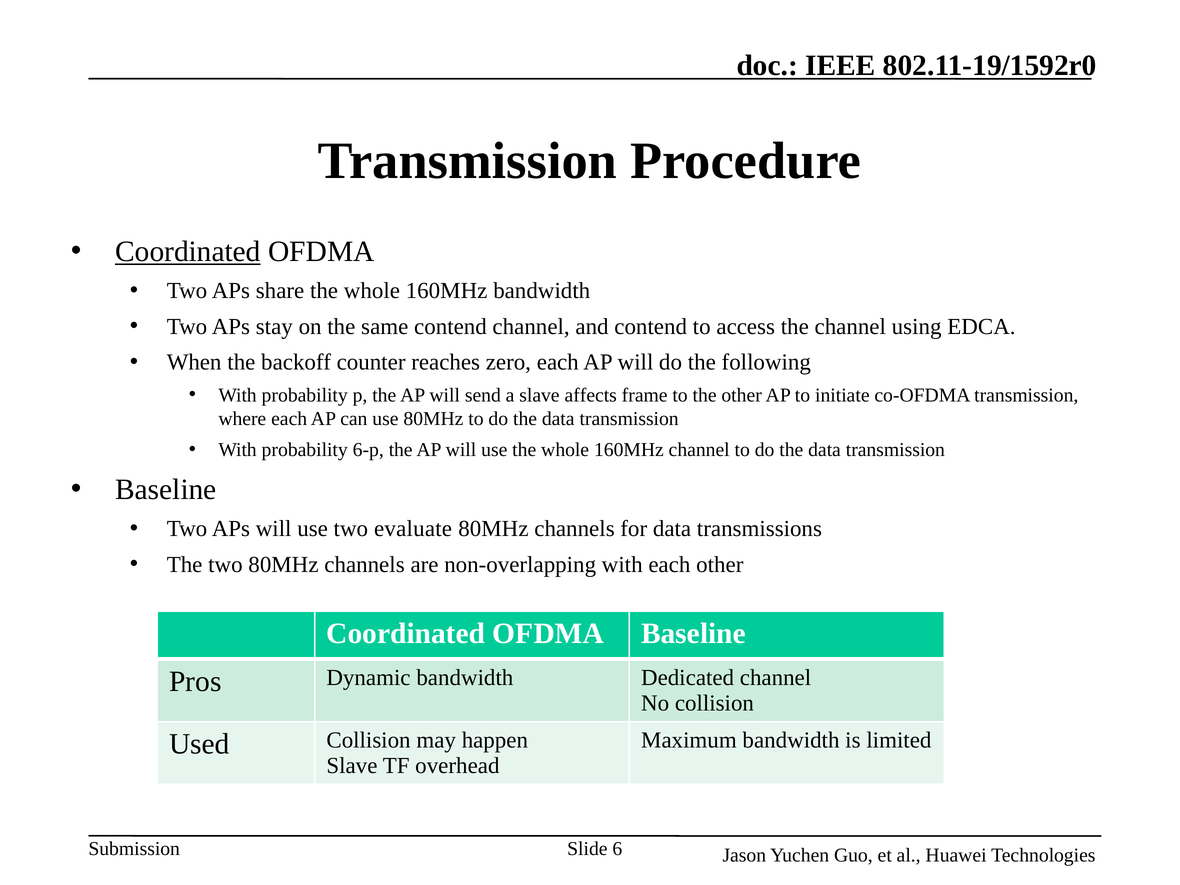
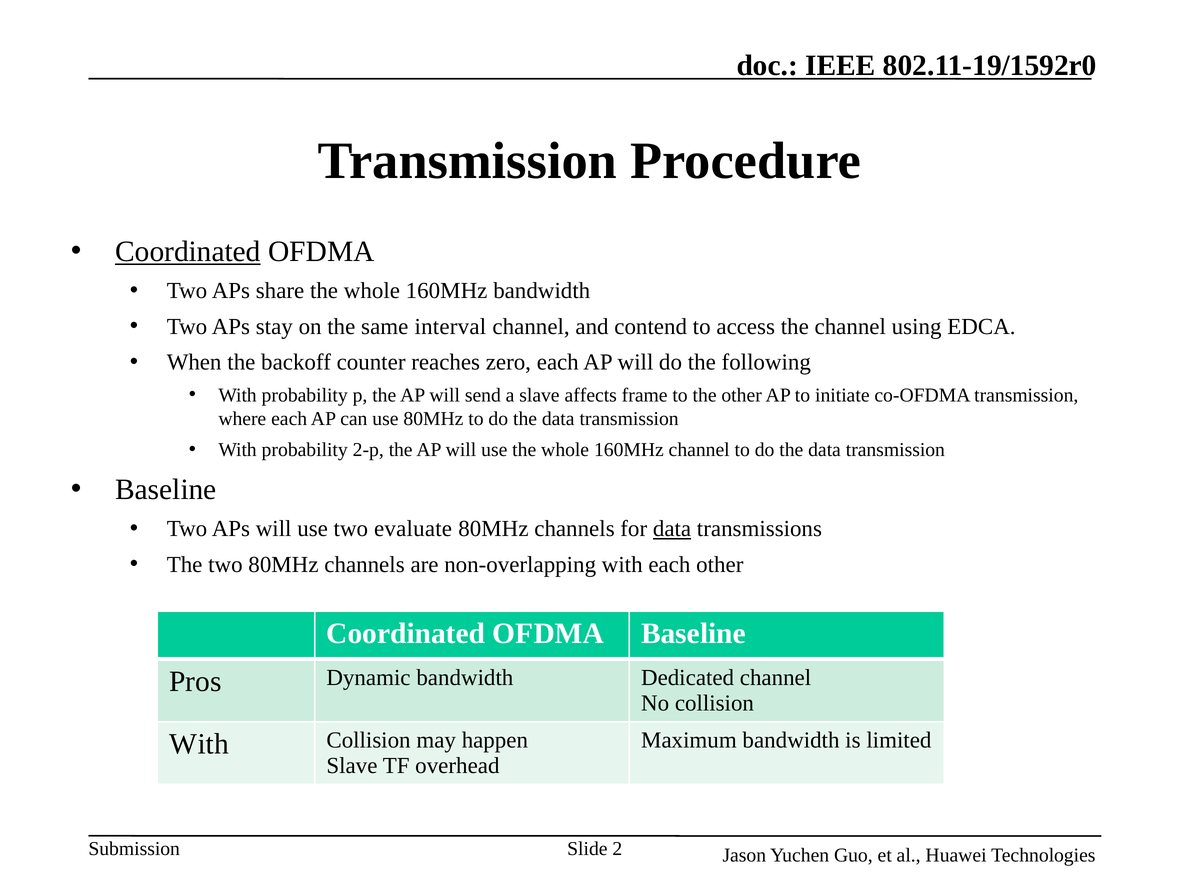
same contend: contend -> interval
6-p: 6-p -> 2-p
data at (672, 529) underline: none -> present
Used at (199, 744): Used -> With
6: 6 -> 2
